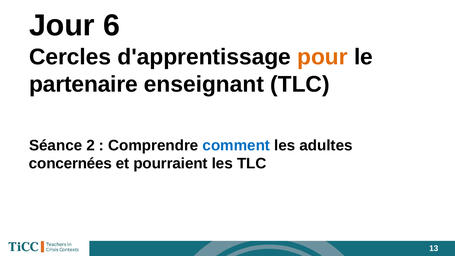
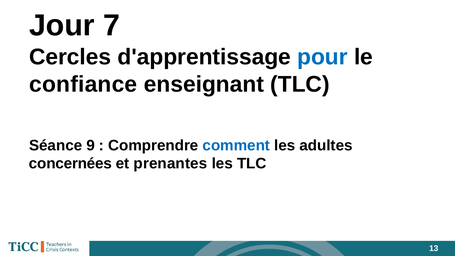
6: 6 -> 7
pour colour: orange -> blue
partenaire: partenaire -> confiance
2: 2 -> 9
pourraient: pourraient -> prenantes
